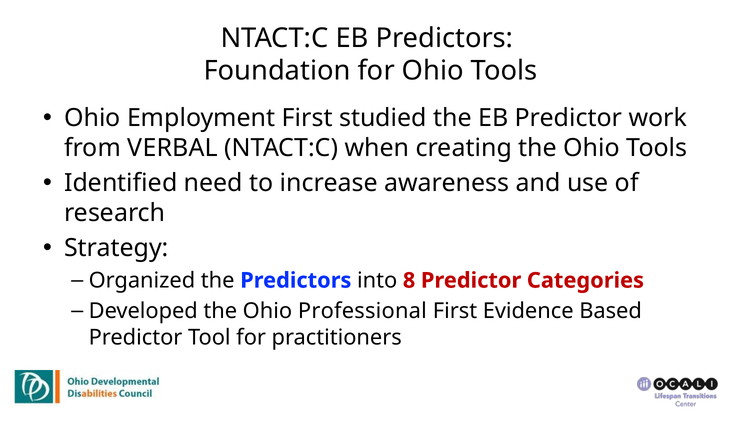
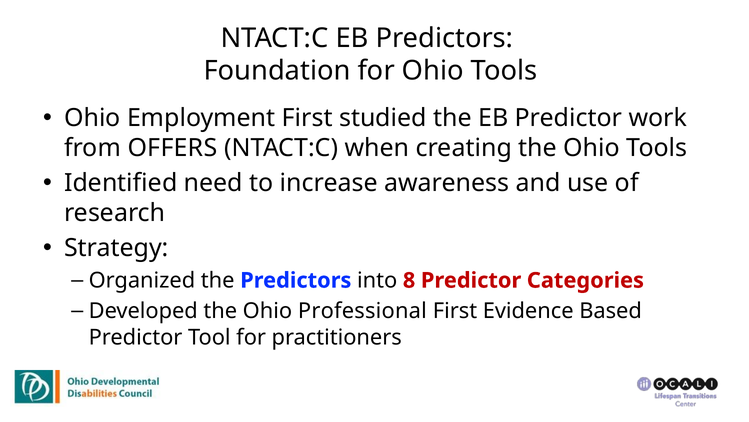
VERBAL: VERBAL -> OFFERS
